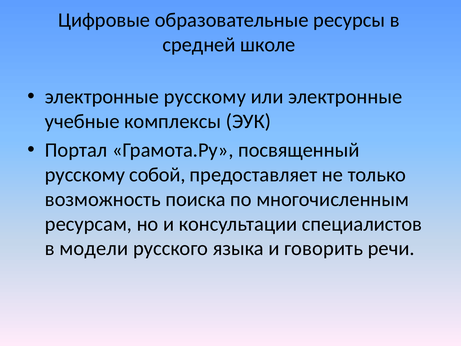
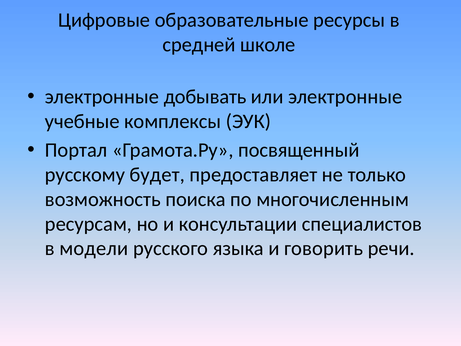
электронные русскому: русскому -> добывать
собой: собой -> будет
